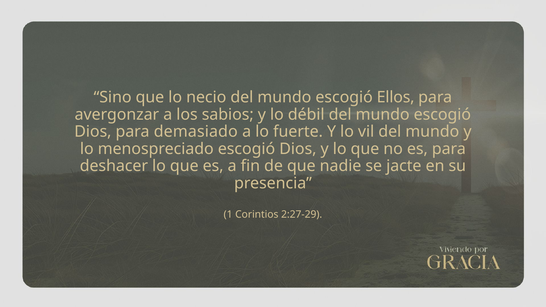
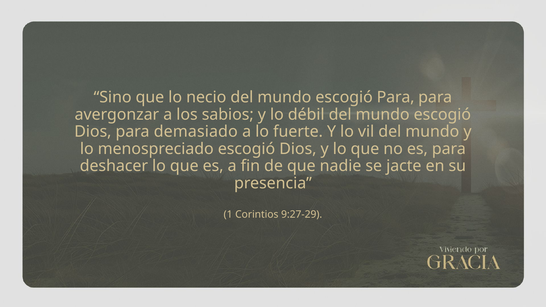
escogió Ellos: Ellos -> Para
2:27-29: 2:27-29 -> 9:27-29
